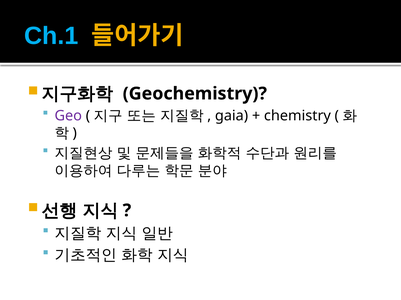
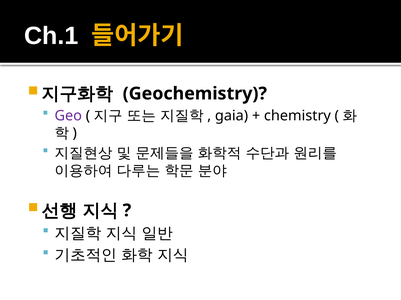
Ch.1 colour: light blue -> white
